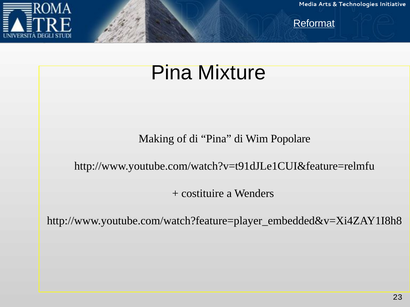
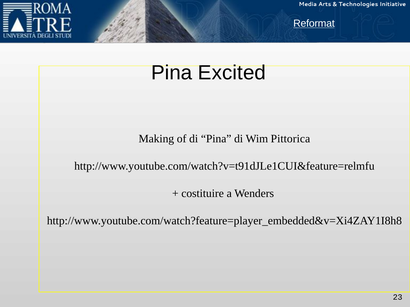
Mixture: Mixture -> Excited
Popolare: Popolare -> Pittorica
